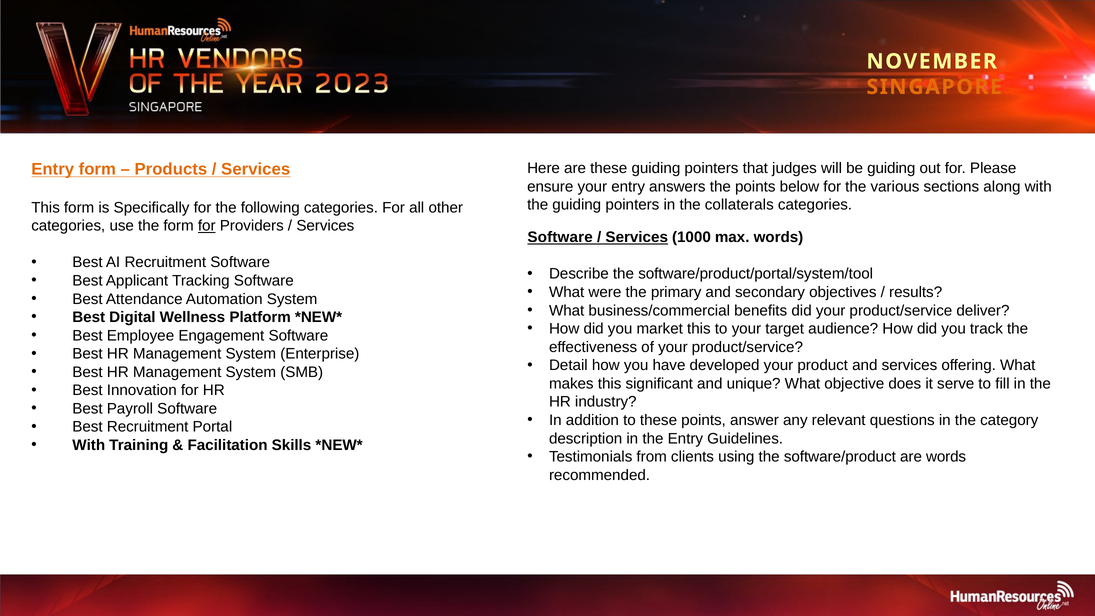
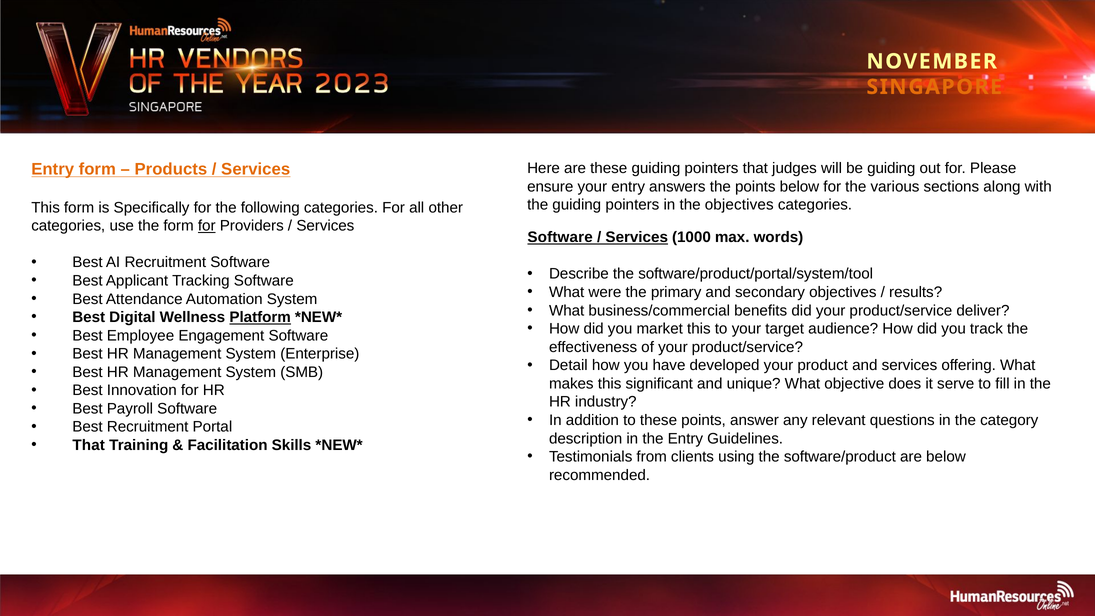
the collaterals: collaterals -> objectives
Platform underline: none -> present
With at (89, 445): With -> That
are words: words -> below
